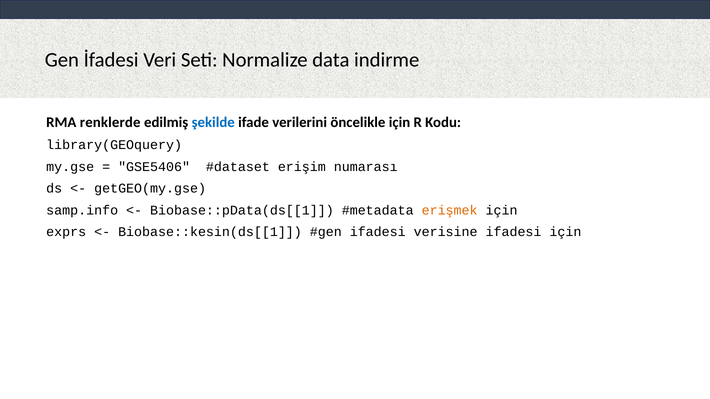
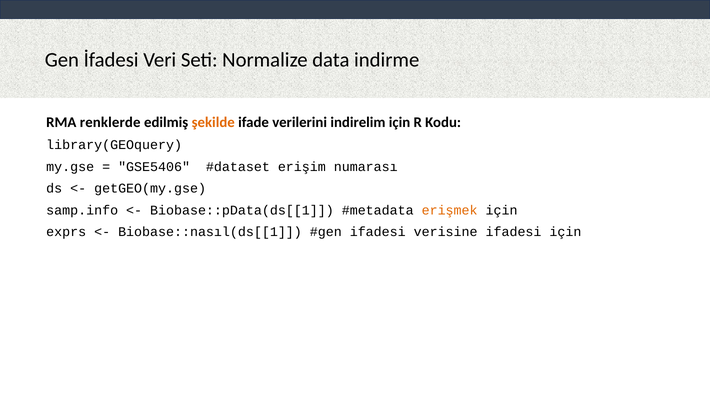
şekilde colour: blue -> orange
öncelikle: öncelikle -> indirelim
Biobase::kesin(ds[[1: Biobase::kesin(ds[[1 -> Biobase::nasıl(ds[[1
